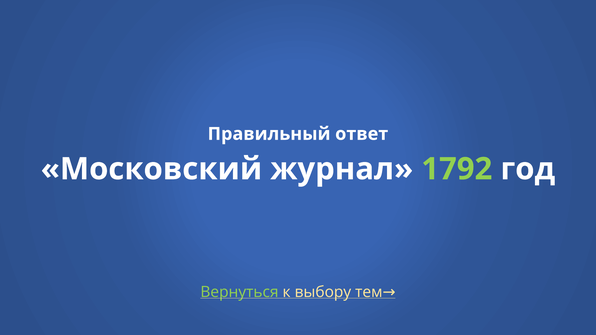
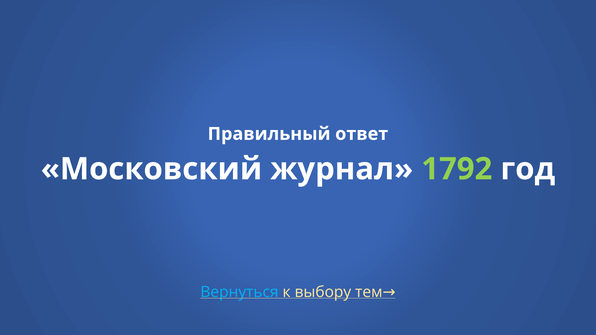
Вернуться colour: light green -> light blue
